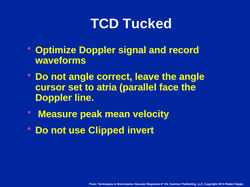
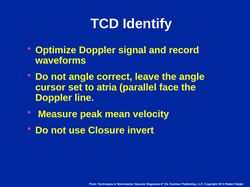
Tucked: Tucked -> Identify
Clipped: Clipped -> Closure
